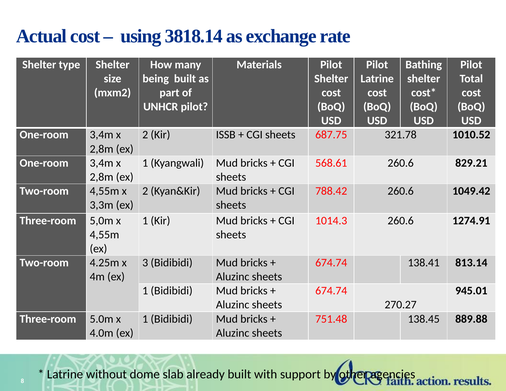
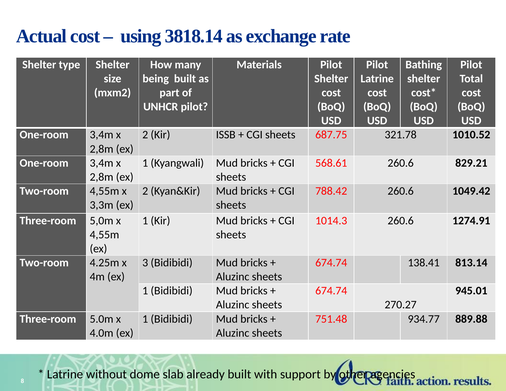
138.45: 138.45 -> 934.77
